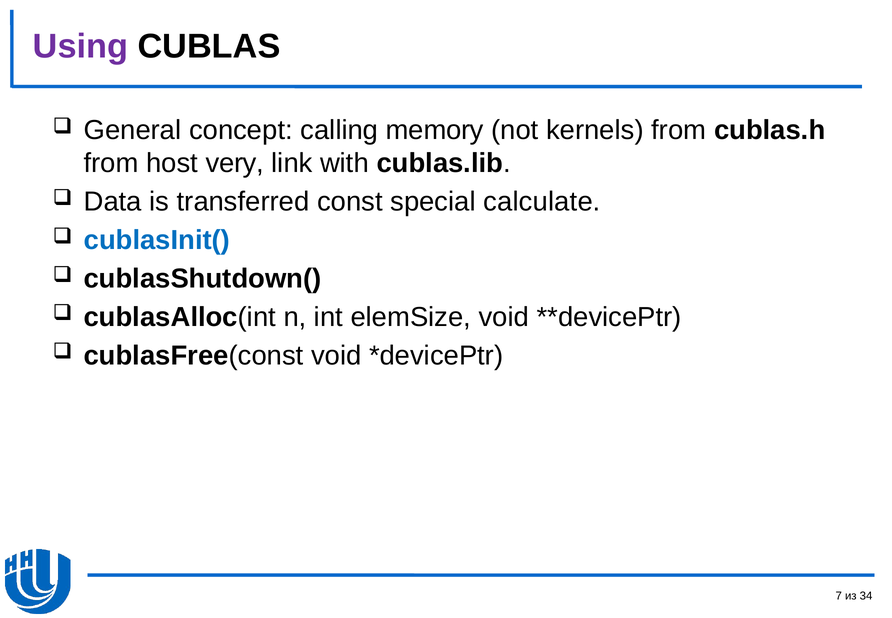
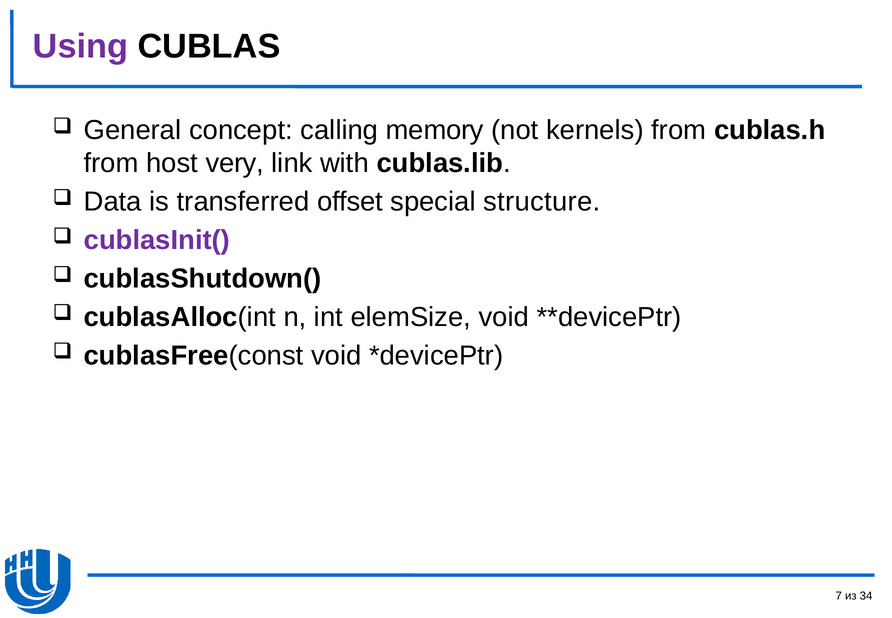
const: const -> offset
calculate: calculate -> structure
cublasInit( colour: blue -> purple
